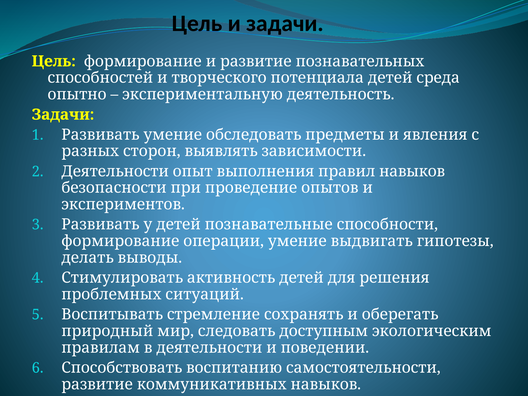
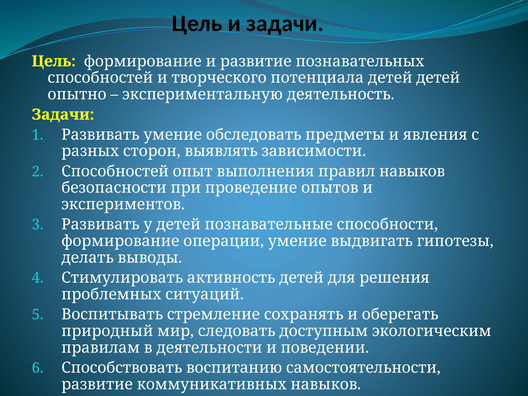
детей среда: среда -> детей
Деятельности at (115, 171): Деятельности -> Способностей
